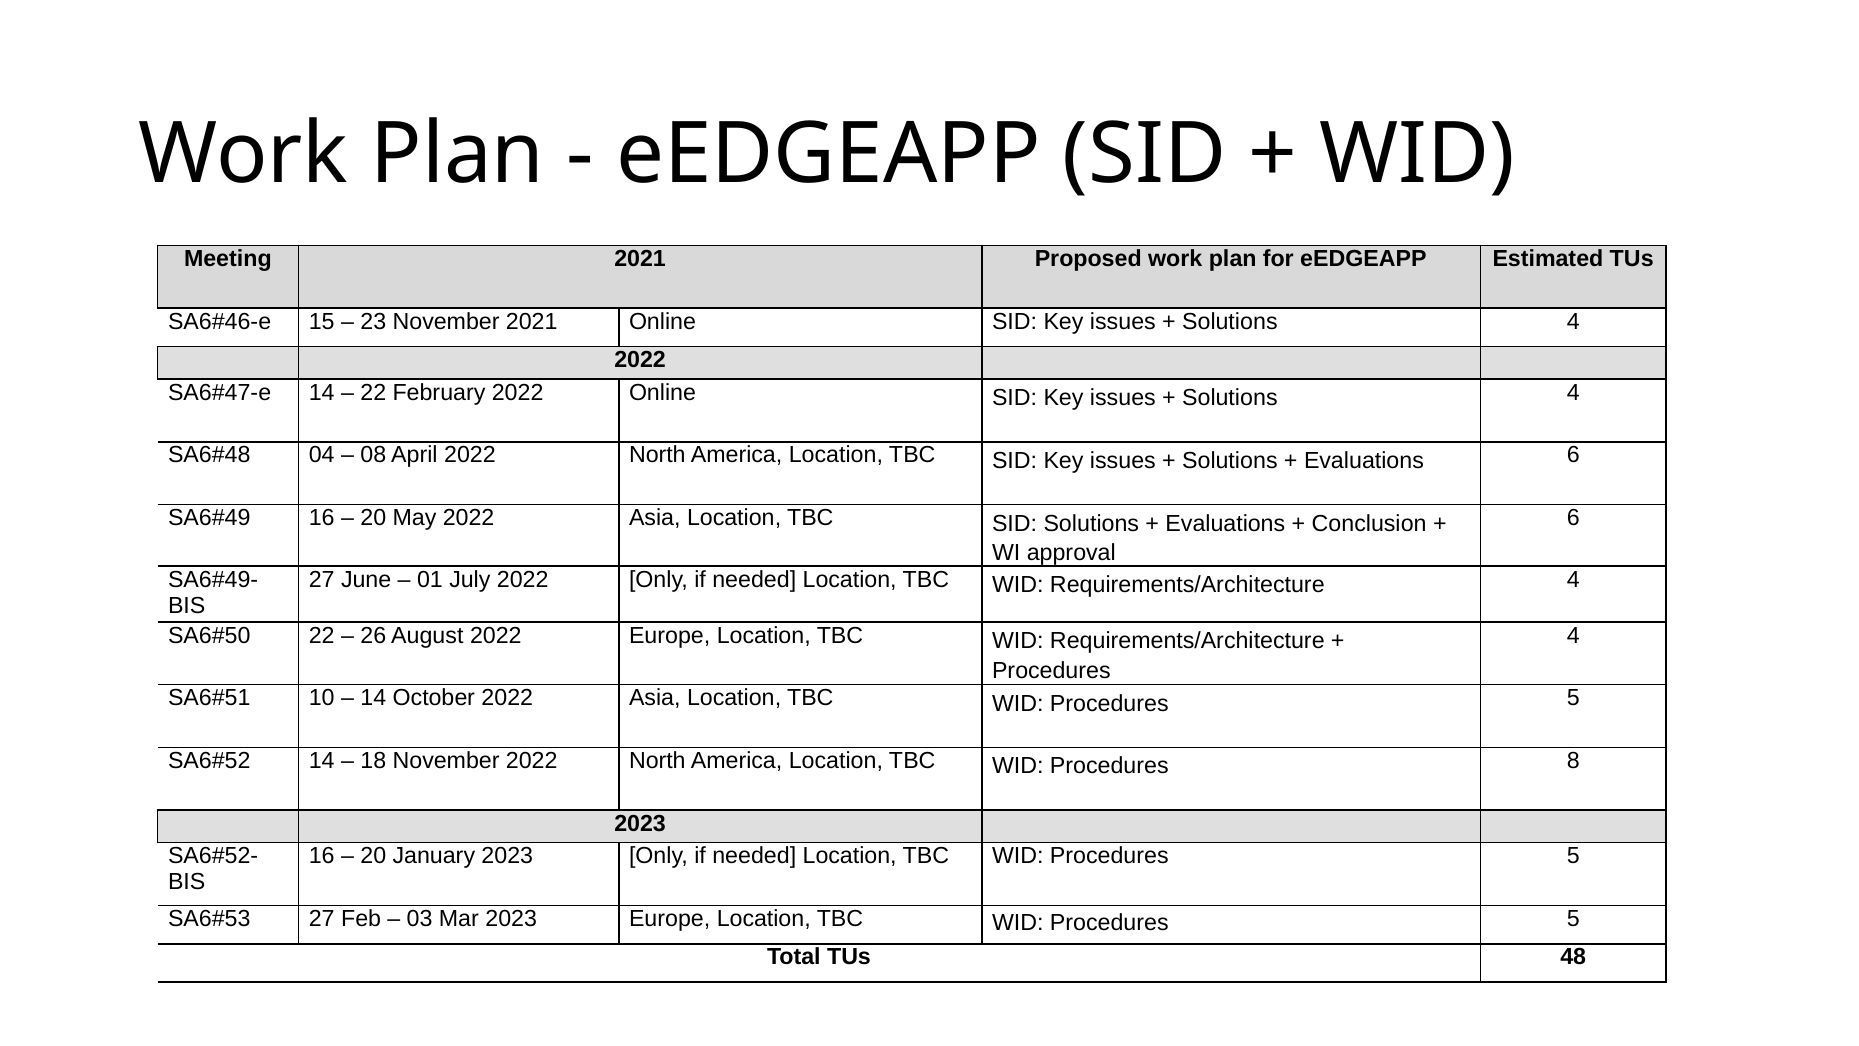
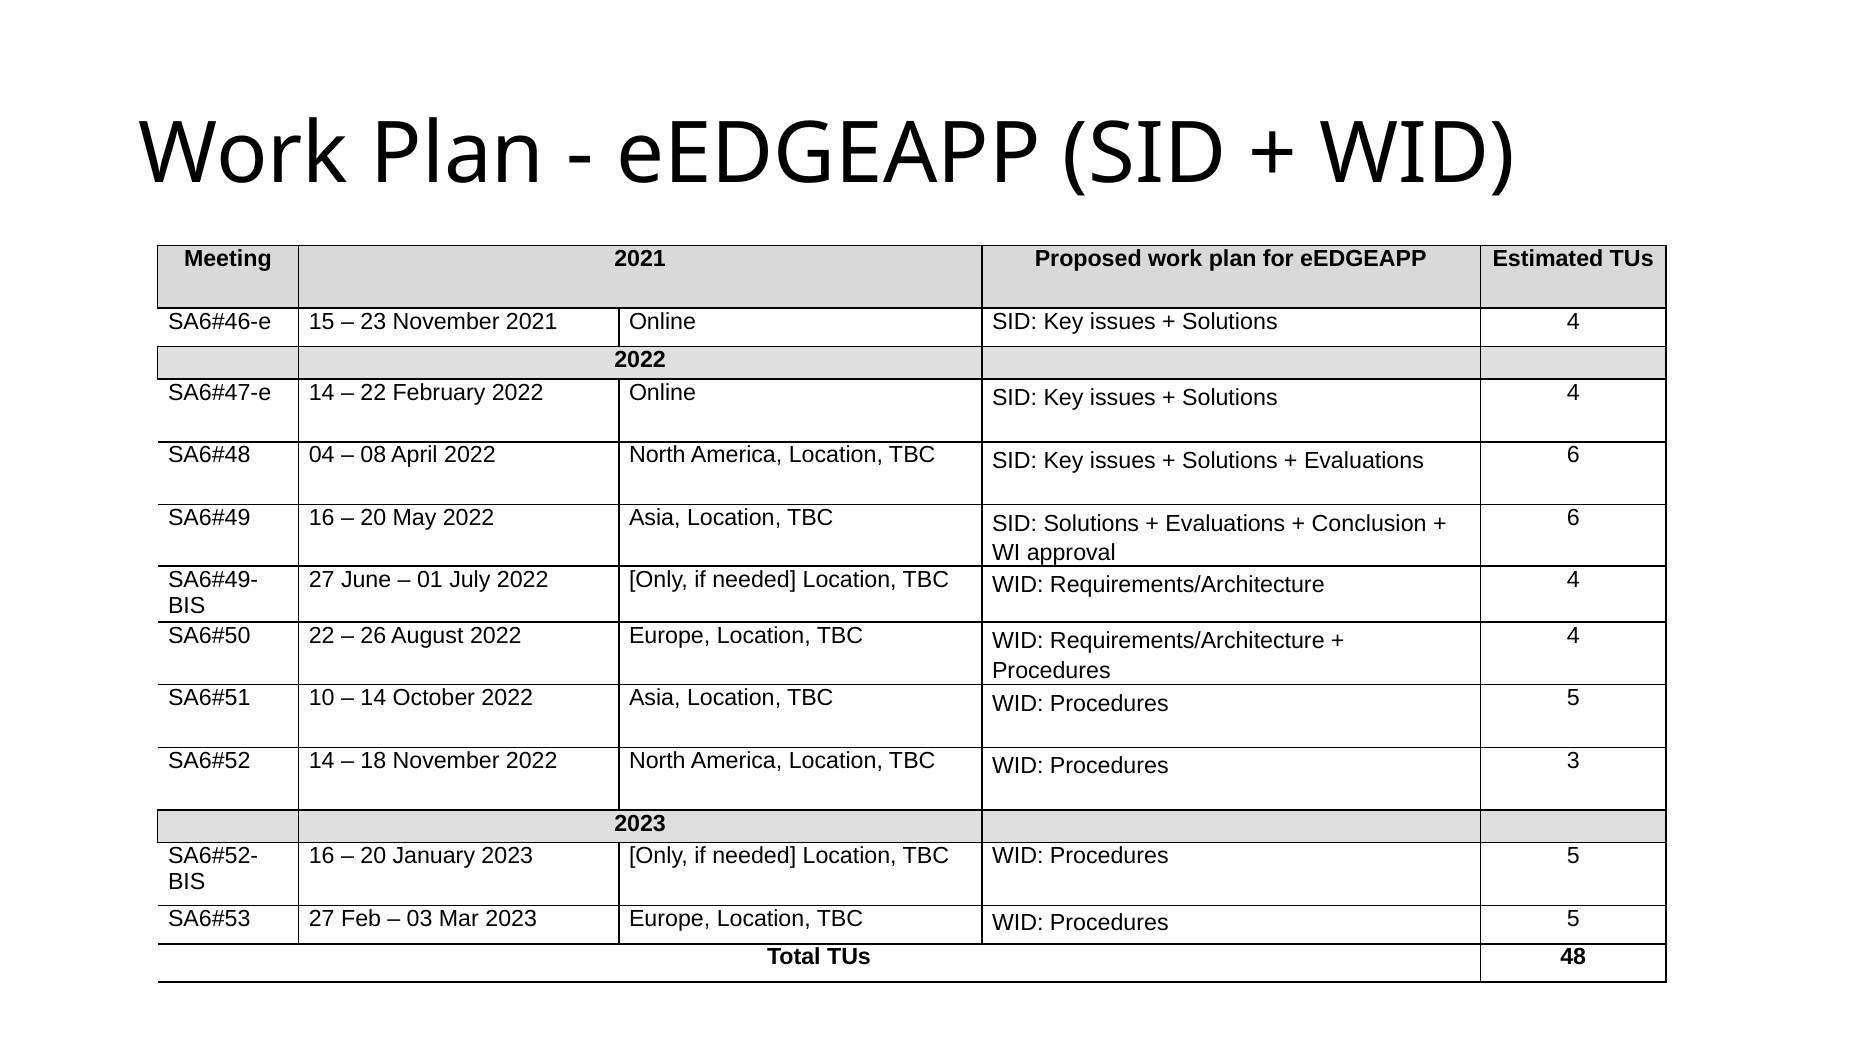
8: 8 -> 3
